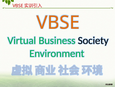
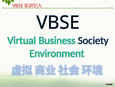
VBSE at (58, 22) colour: orange -> black
